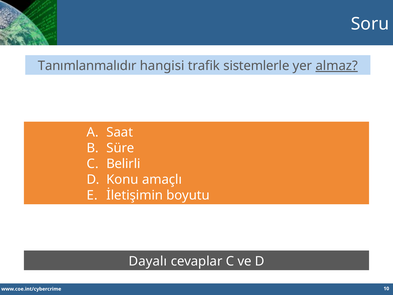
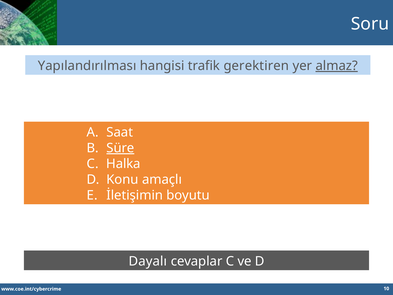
Tanımlanmalıdır: Tanımlanmalıdır -> Yapılandırılması
sistemlerle: sistemlerle -> gerektiren
Süre underline: none -> present
Belirli: Belirli -> Halka
